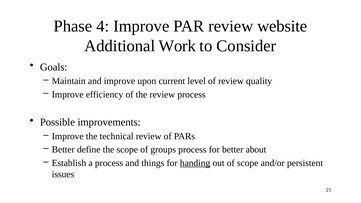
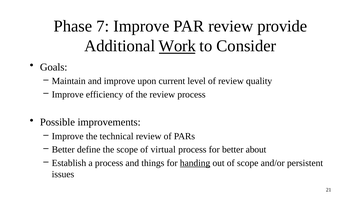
4: 4 -> 7
website: website -> provide
Work underline: none -> present
groups: groups -> virtual
